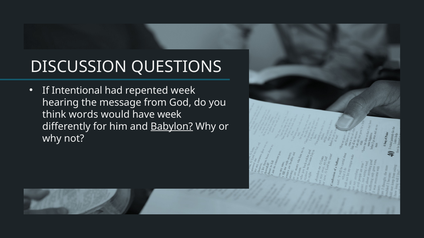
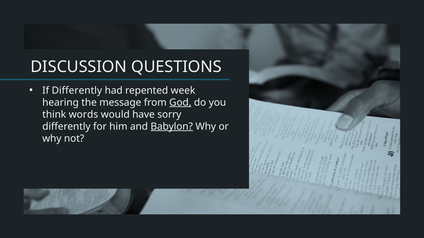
If Intentional: Intentional -> Differently
God underline: none -> present
have week: week -> sorry
